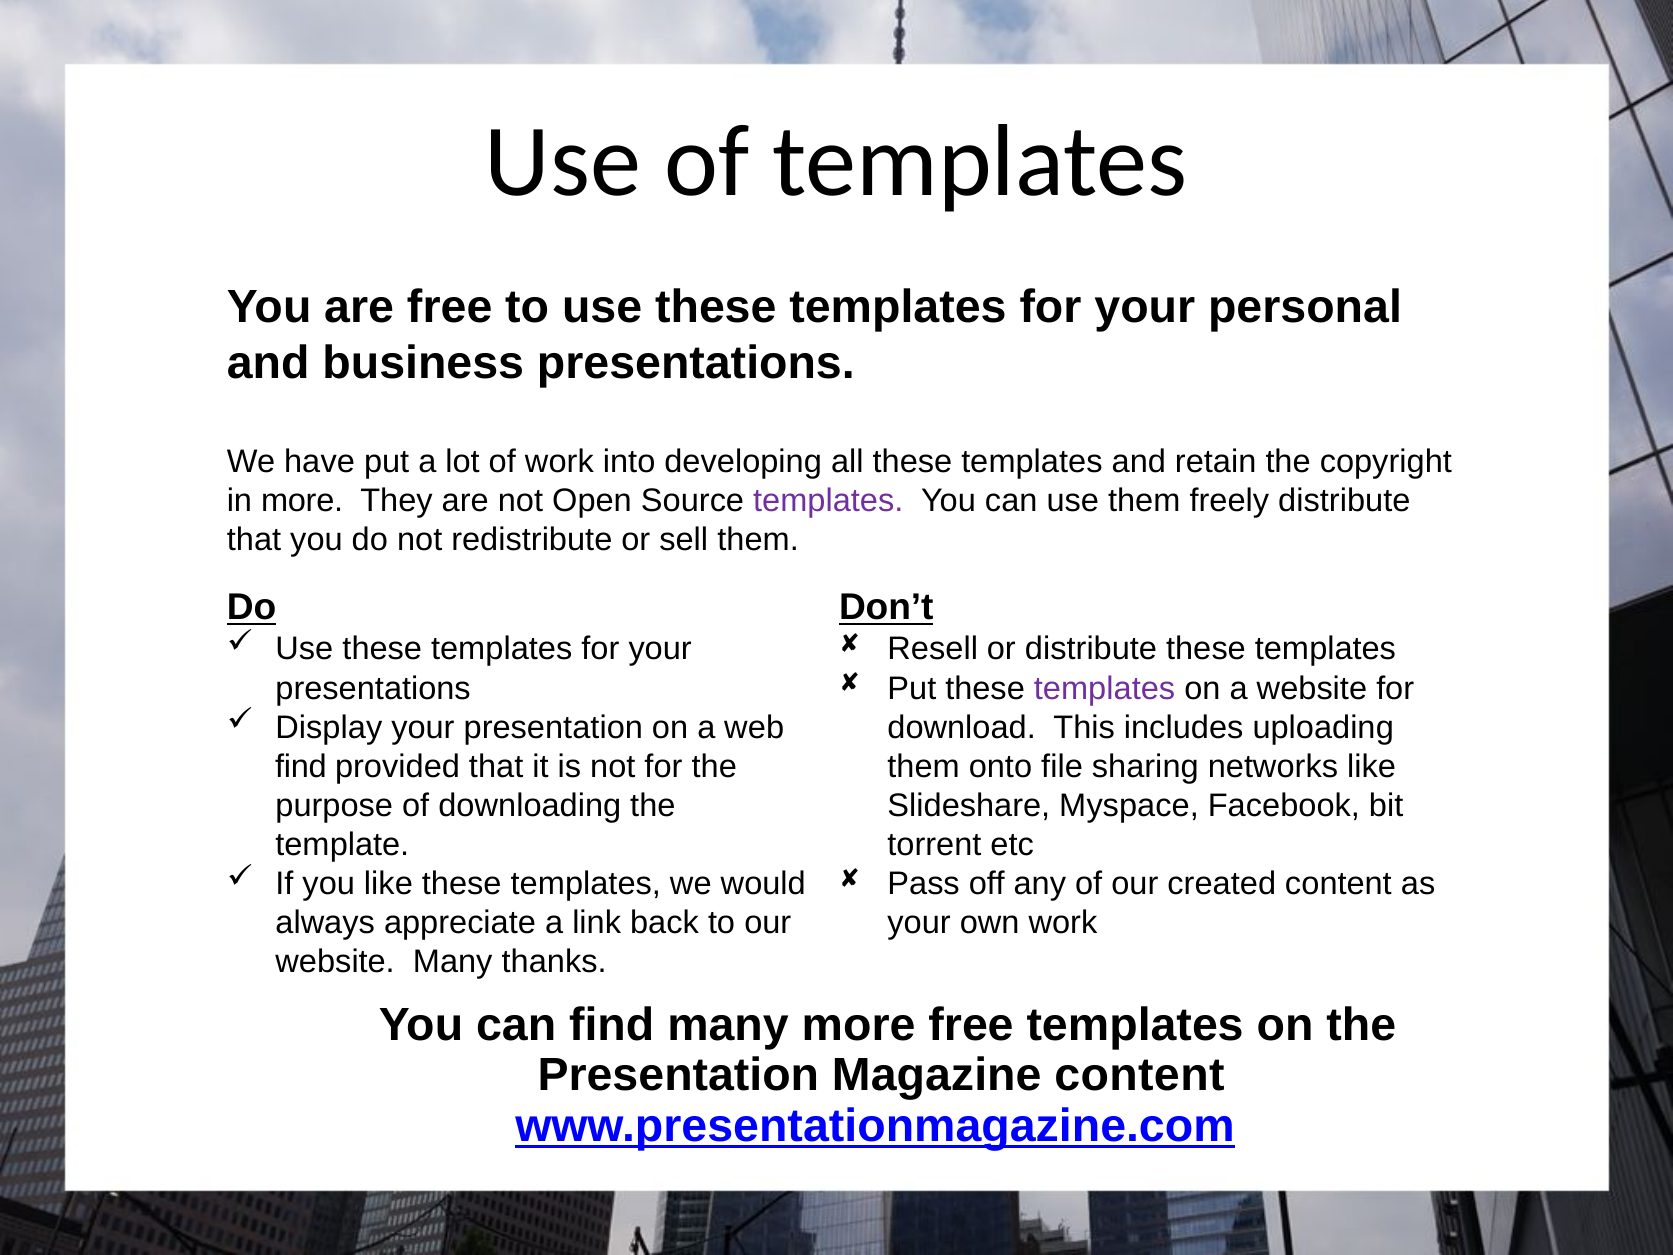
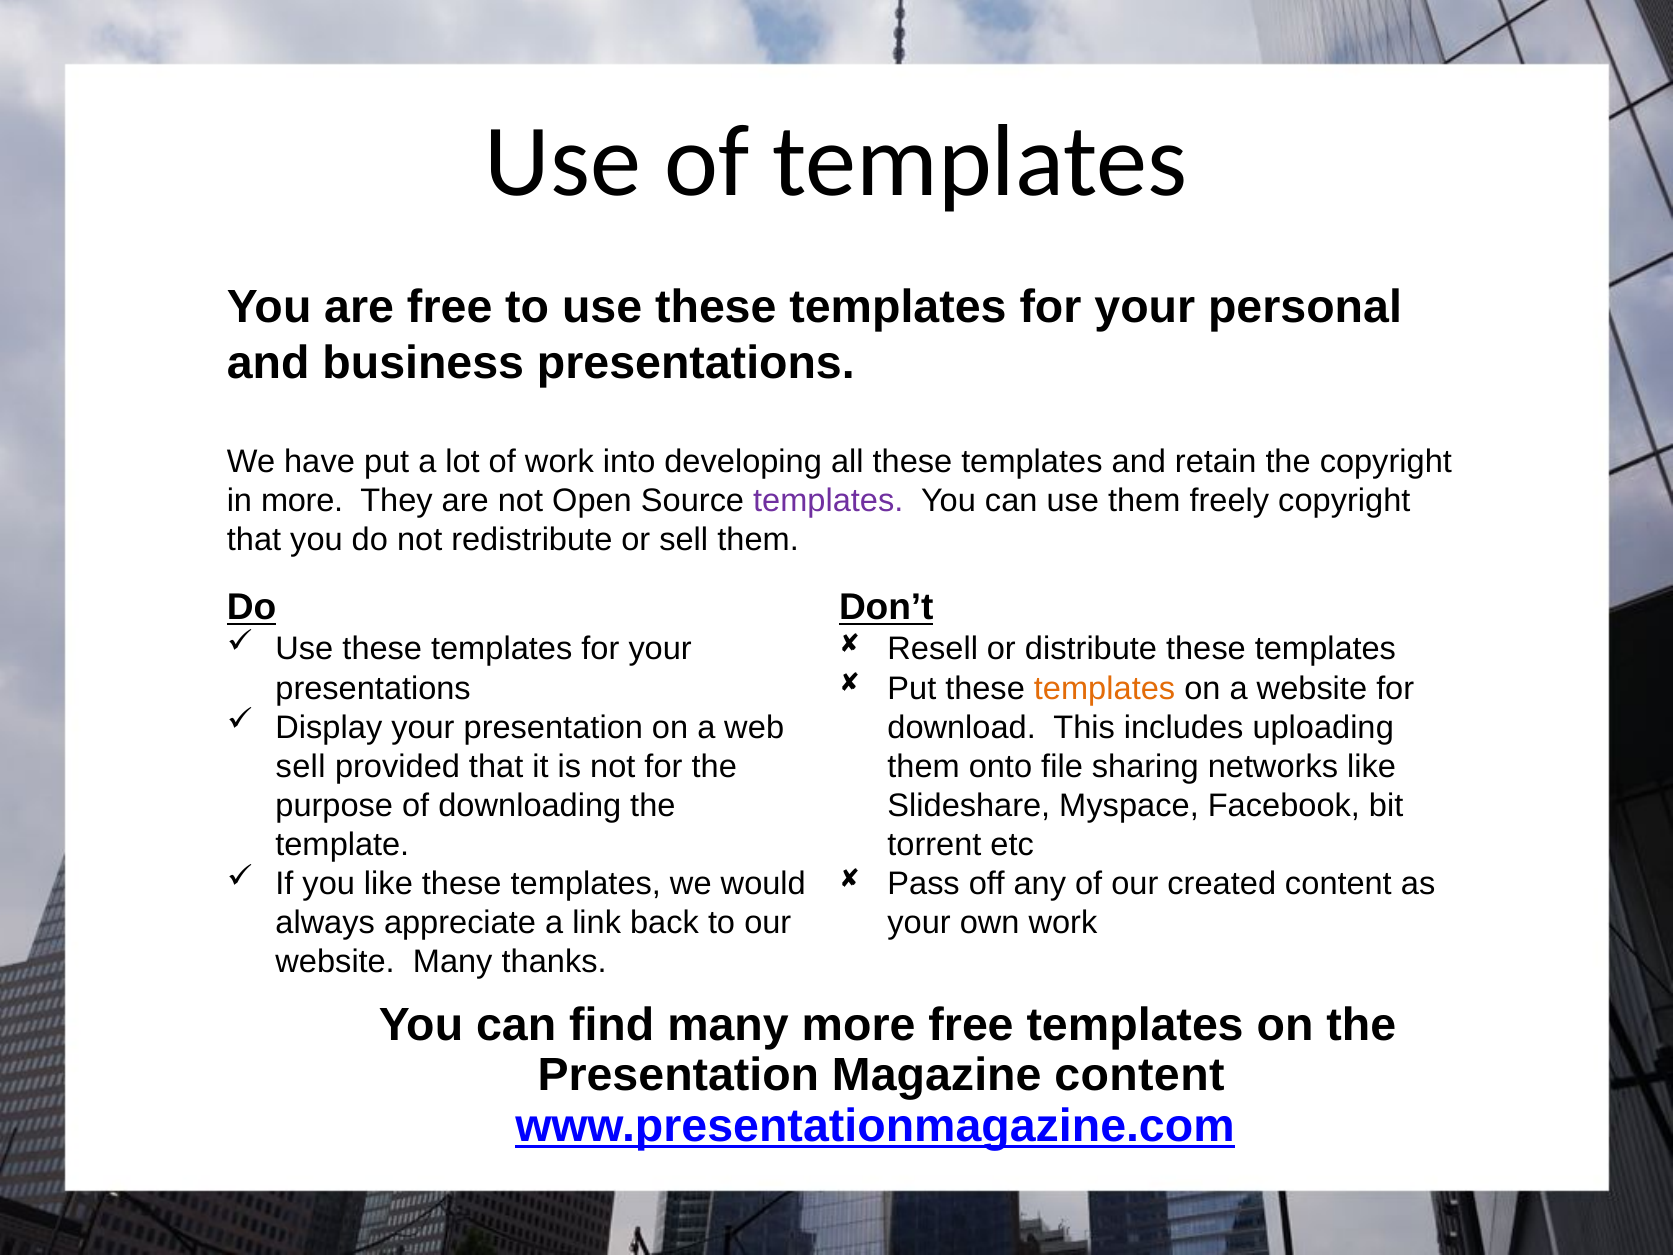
freely distribute: distribute -> copyright
templates at (1105, 688) colour: purple -> orange
find at (301, 766): find -> sell
